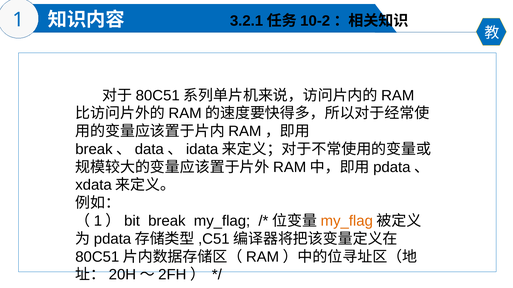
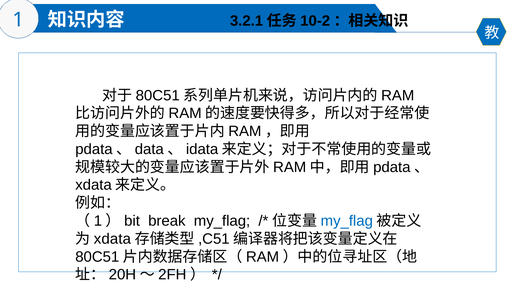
break at (94, 149): break -> pdata
my_flag at (347, 221) colour: orange -> blue
pdata at (112, 239): pdata -> xdata
